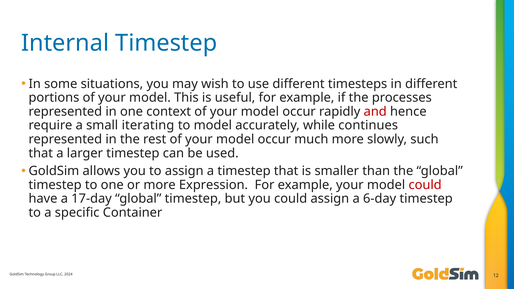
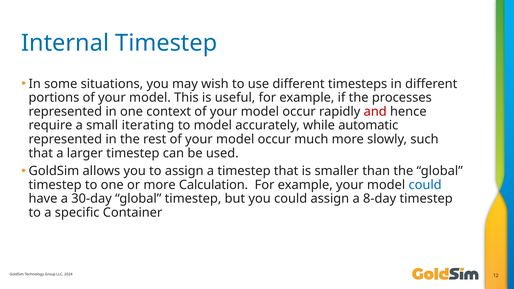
continues: continues -> automatic
Expression: Expression -> Calculation
could at (425, 185) colour: red -> blue
17-day: 17-day -> 30-day
6-day: 6-day -> 8-day
